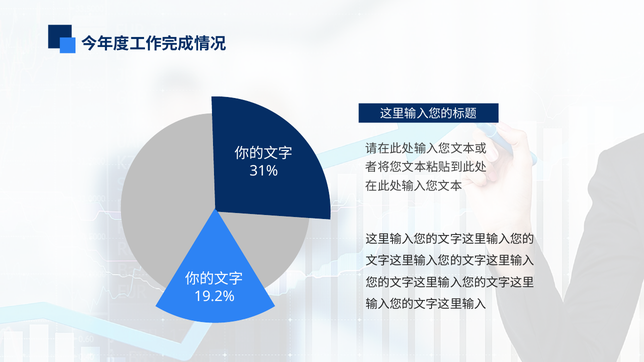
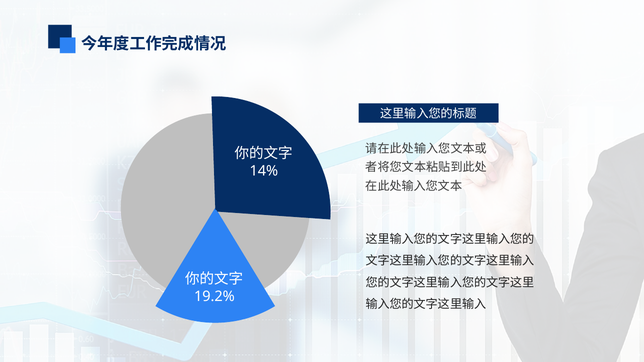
31%: 31% -> 14%
